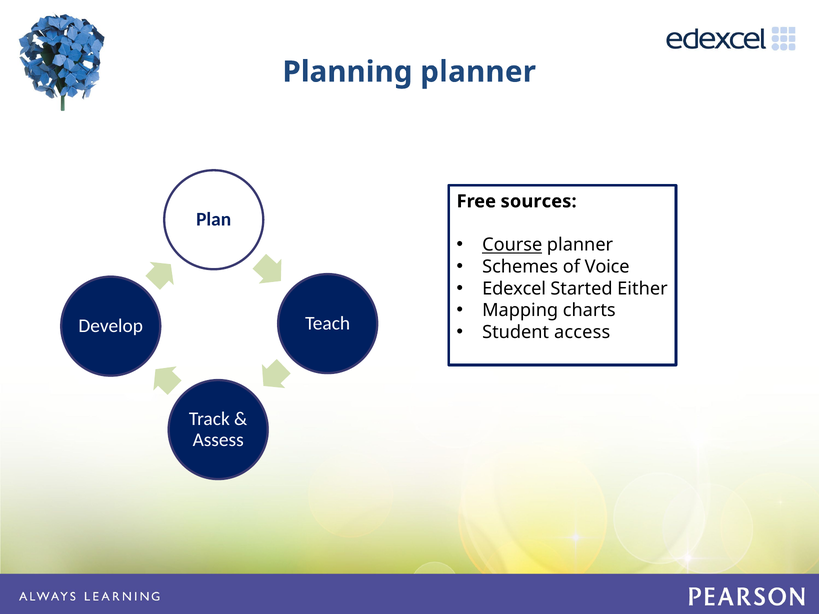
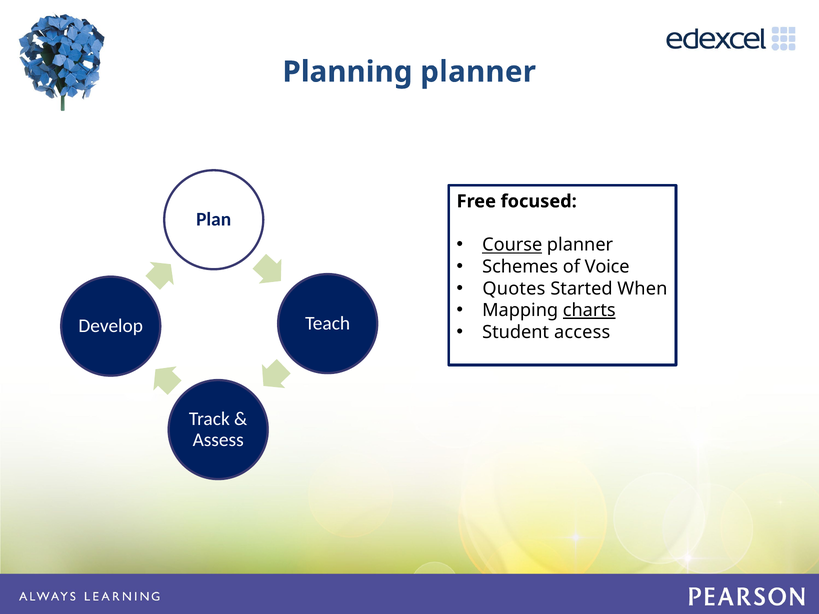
sources: sources -> focused
Edexcel: Edexcel -> Quotes
Either: Either -> When
charts underline: none -> present
